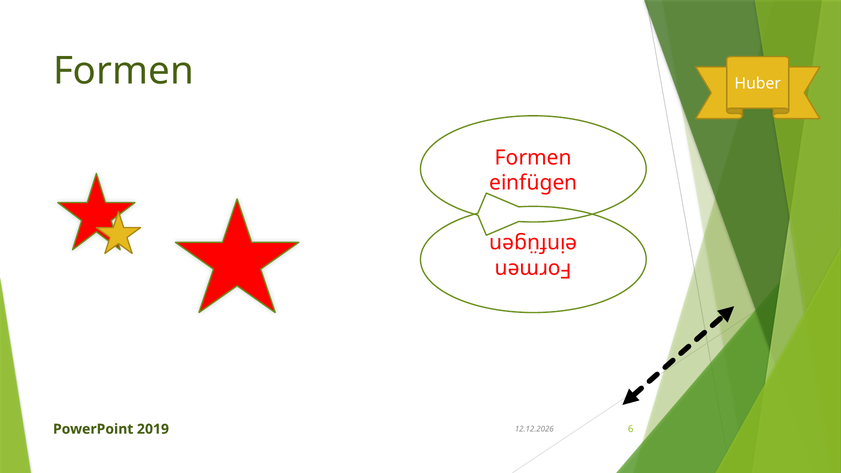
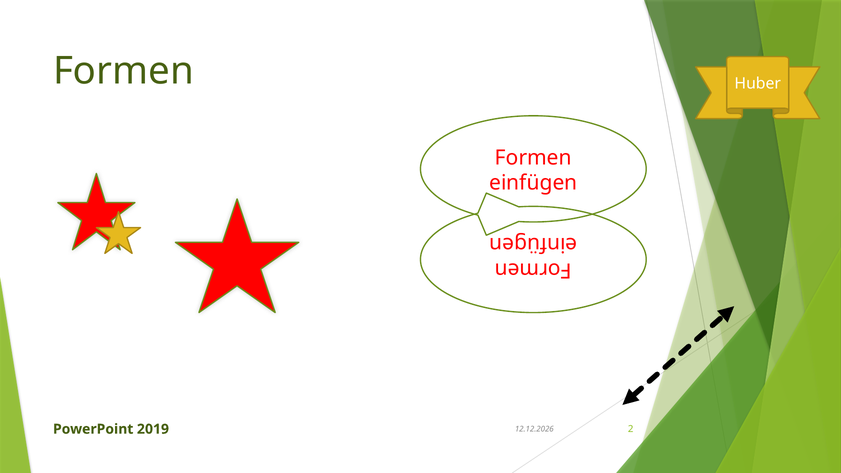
6: 6 -> 2
